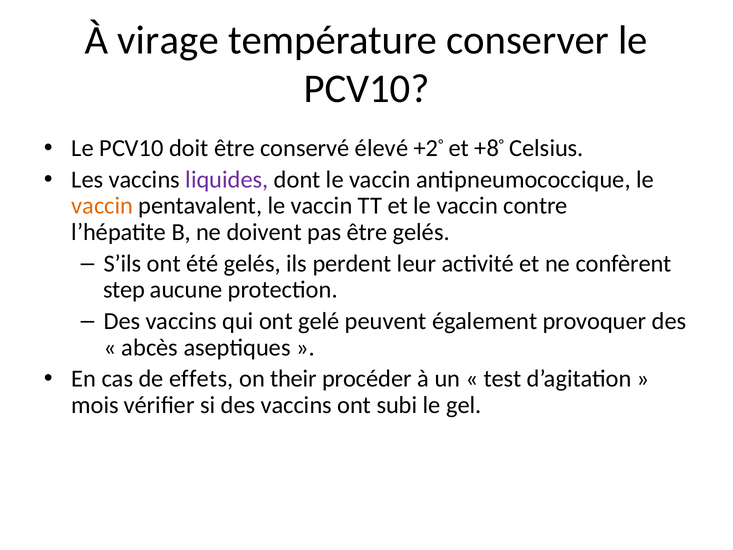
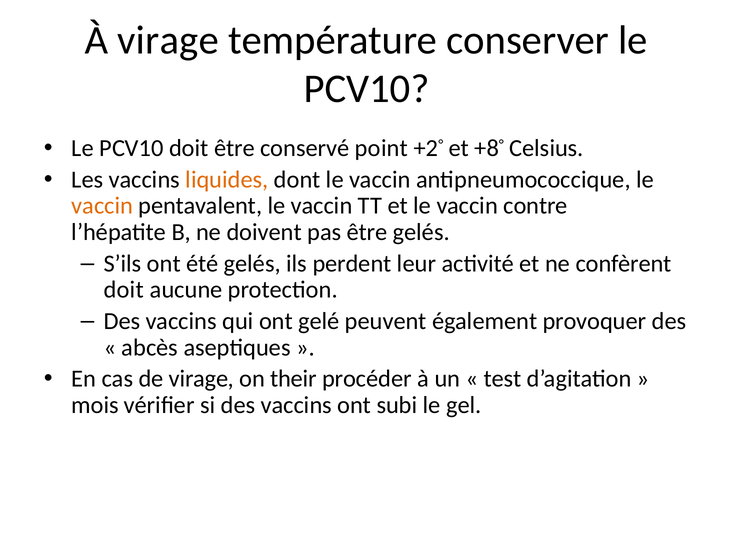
élevé: élevé -> point
liquides colour: purple -> orange
step at (124, 290): step -> doit
de effets: effets -> virage
